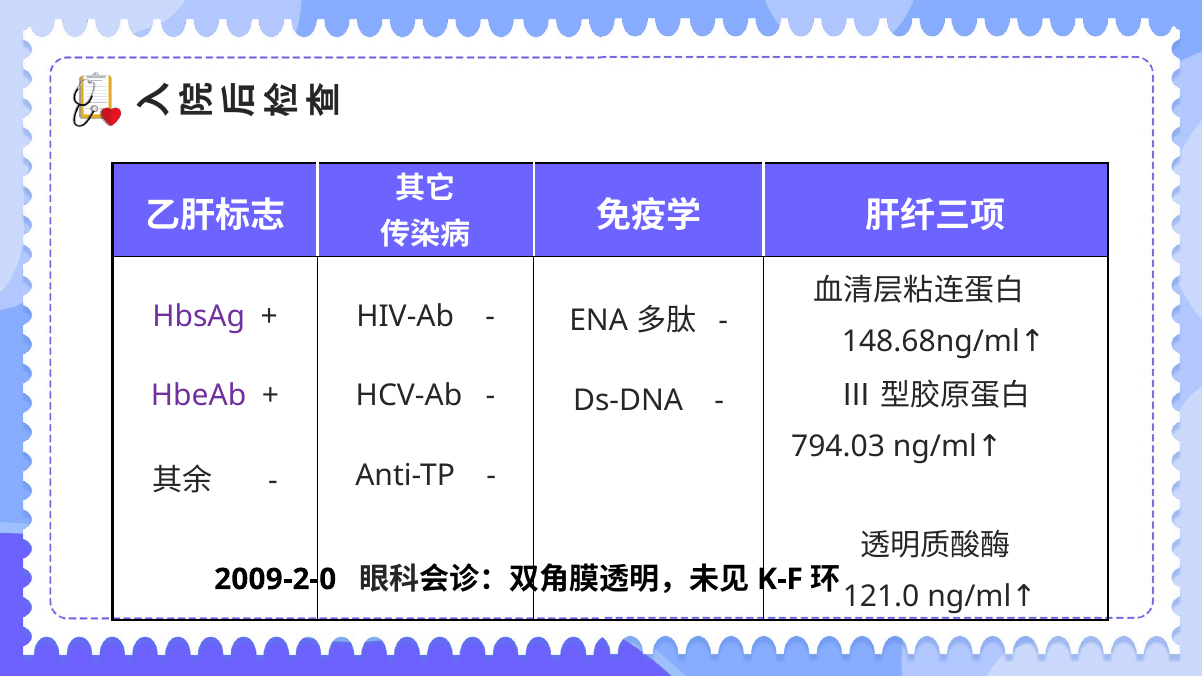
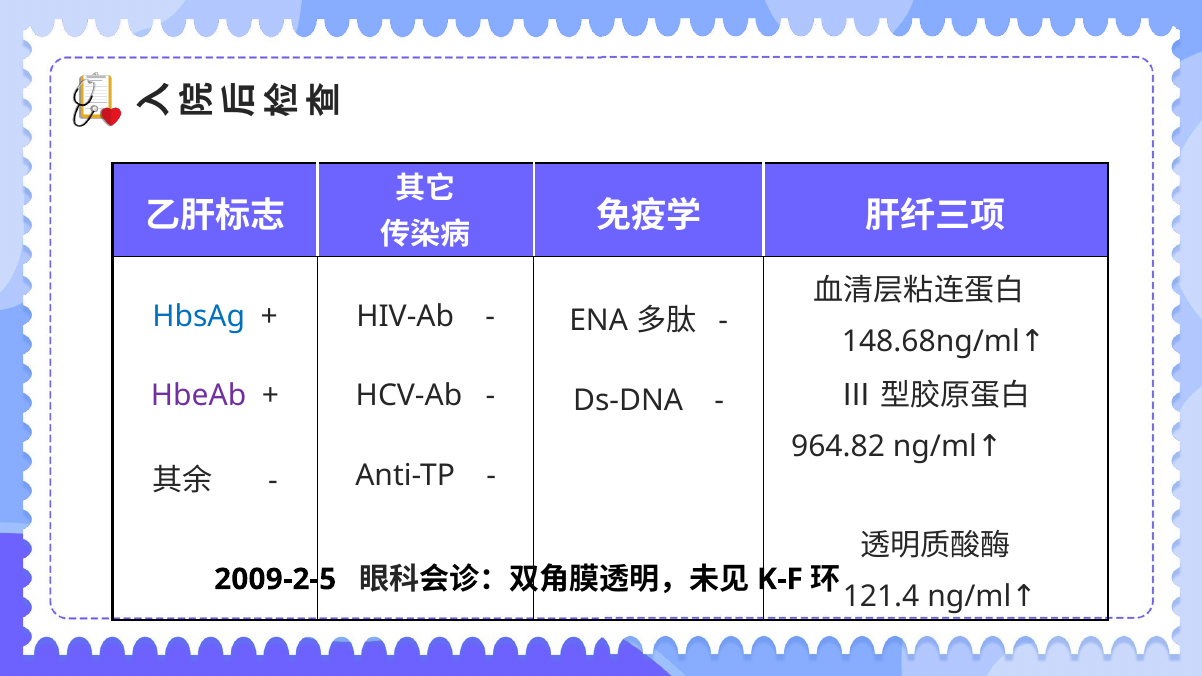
HbsAg colour: purple -> blue
794.03: 794.03 -> 964.82
2009-2-0: 2009-2-0 -> 2009-2-5
121.0: 121.0 -> 121.4
